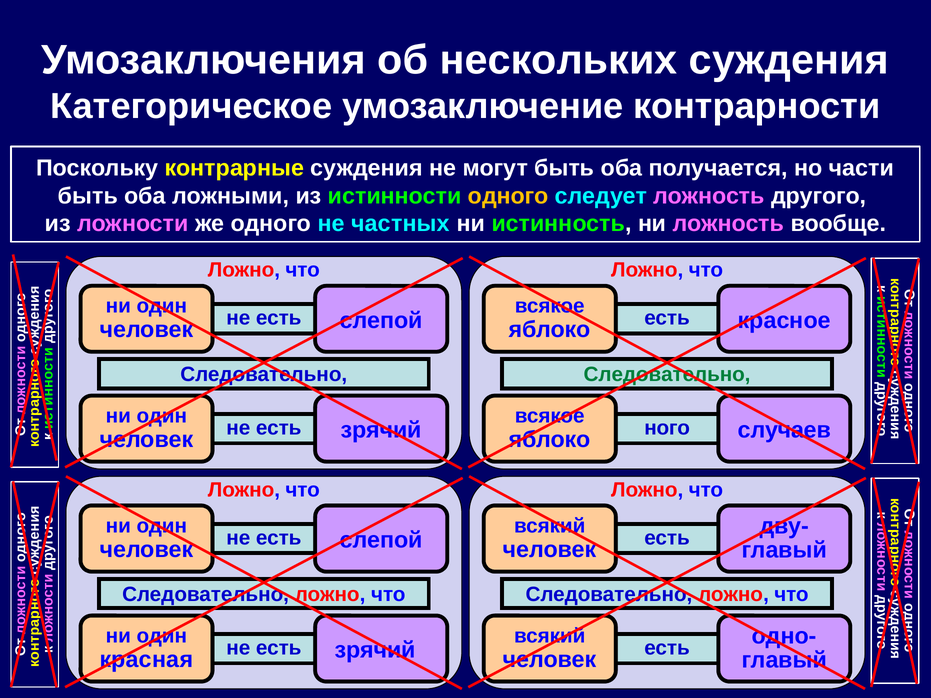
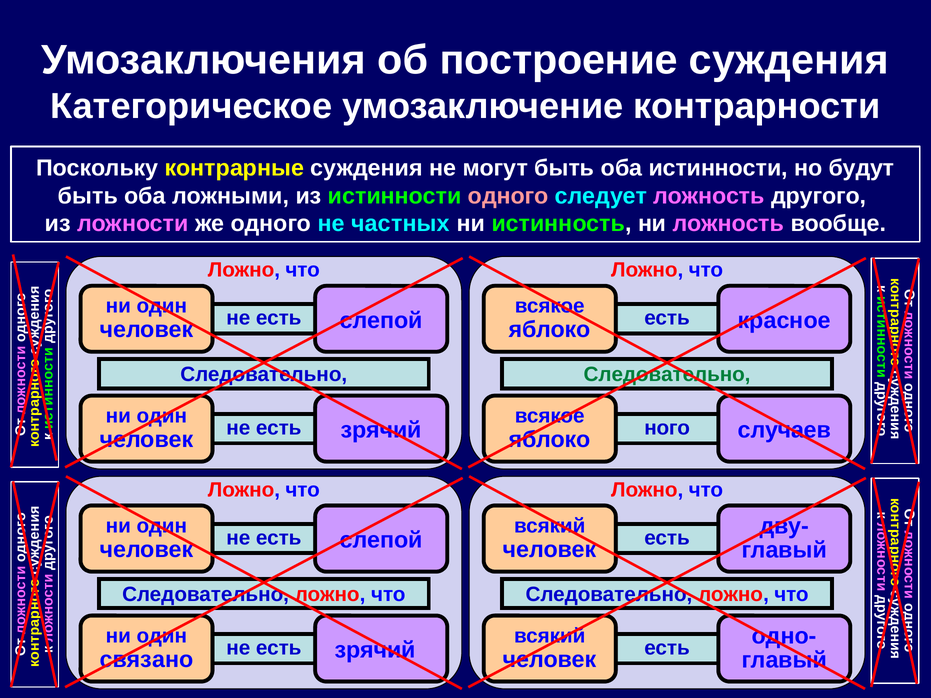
нескольких: нескольких -> построение
оба получается: получается -> истинности
части: части -> будут
одного at (508, 196) colour: yellow -> pink
красная: красная -> связано
